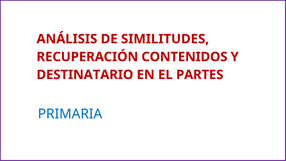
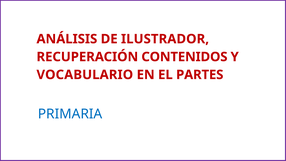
SIMILITUDES: SIMILITUDES -> ILUSTRADOR
DESTINATARIO: DESTINATARIO -> VOCABULARIO
